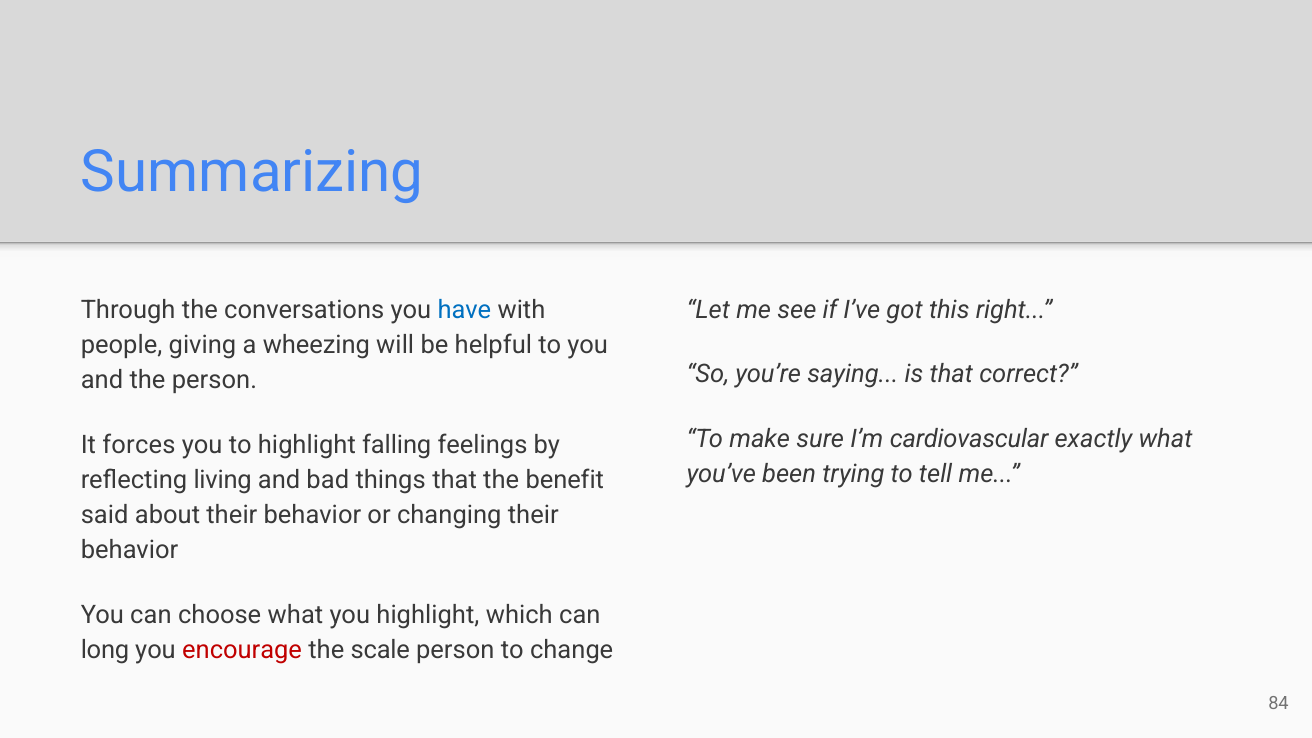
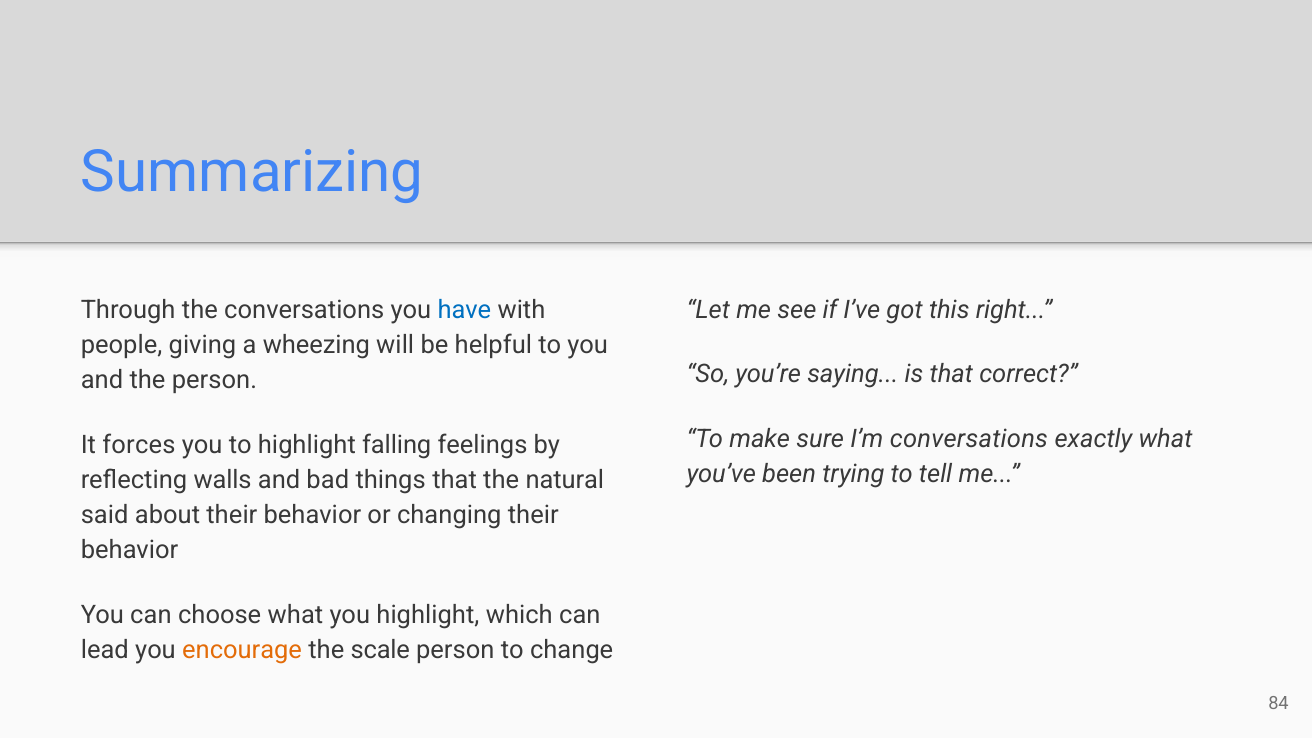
I’m cardiovascular: cardiovascular -> conversations
living: living -> walls
benefit: benefit -> natural
long: long -> lead
encourage colour: red -> orange
